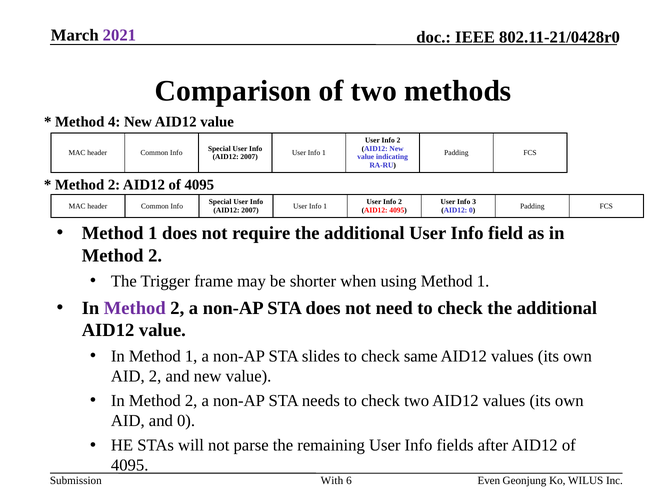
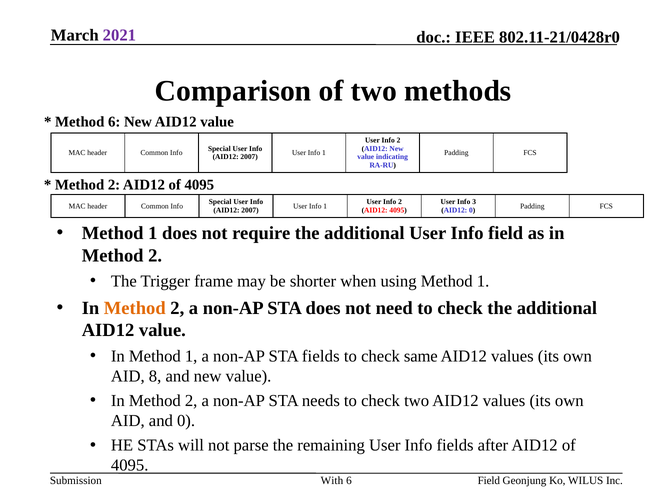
Method 4: 4 -> 6
Method at (135, 308) colour: purple -> orange
STA slides: slides -> fields
AID 2: 2 -> 8
Even at (489, 480): Even -> Field
